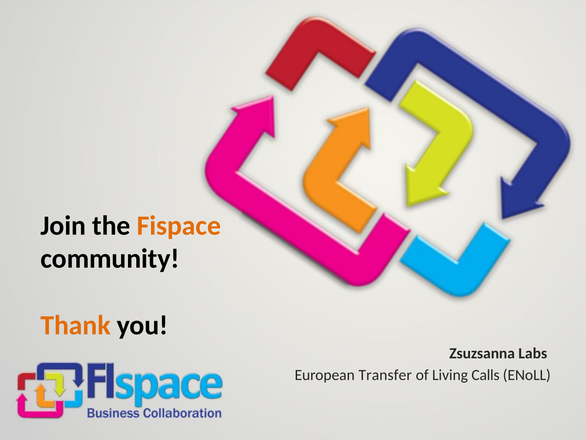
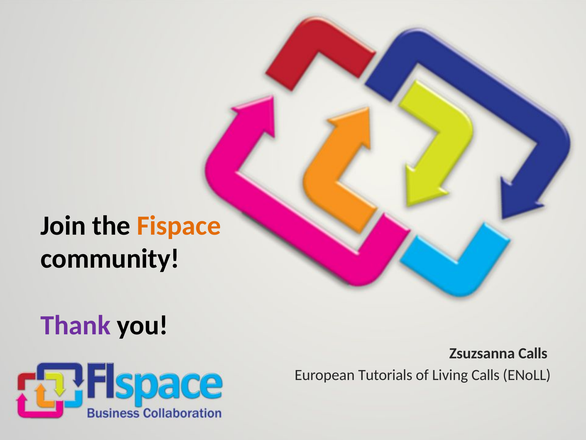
Thank colour: orange -> purple
Zsuzsanna Labs: Labs -> Calls
Transfer: Transfer -> Tutorials
